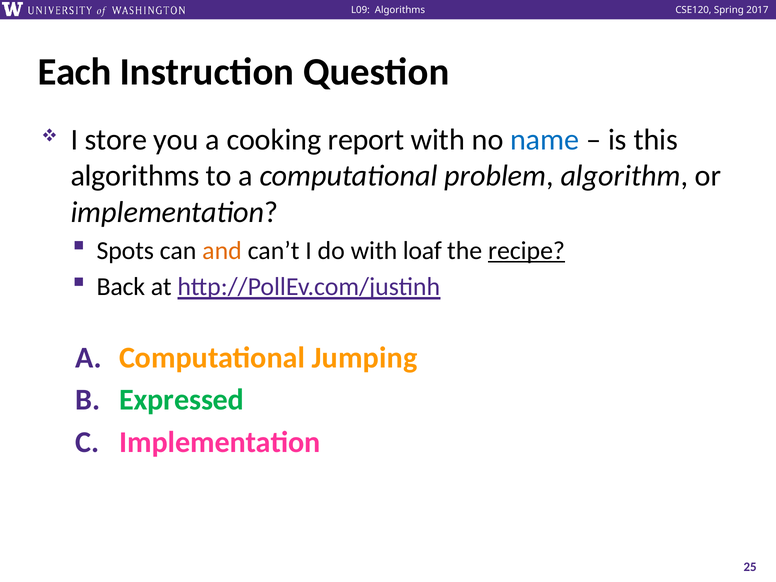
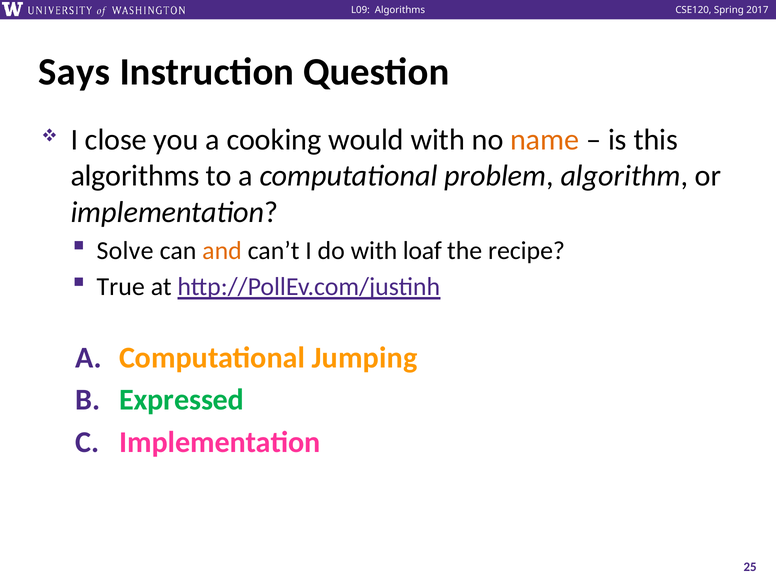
Each: Each -> Says
store: store -> close
report: report -> would
name colour: blue -> orange
Spots: Spots -> Solve
recipe underline: present -> none
Back: Back -> True
